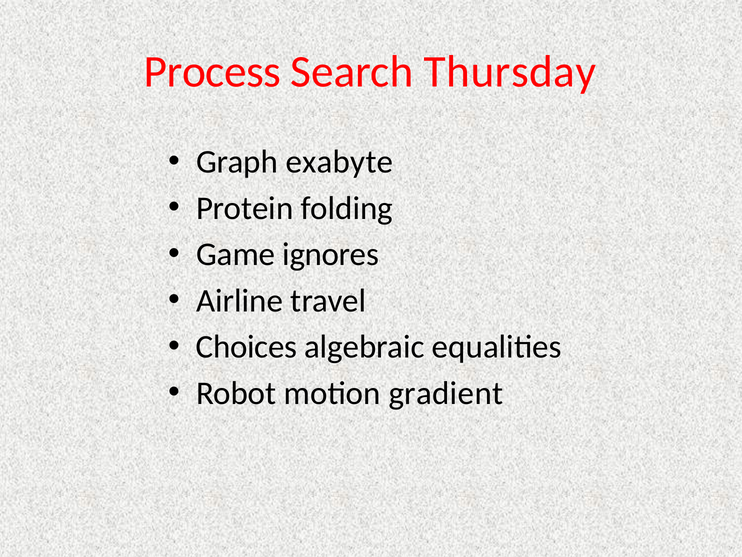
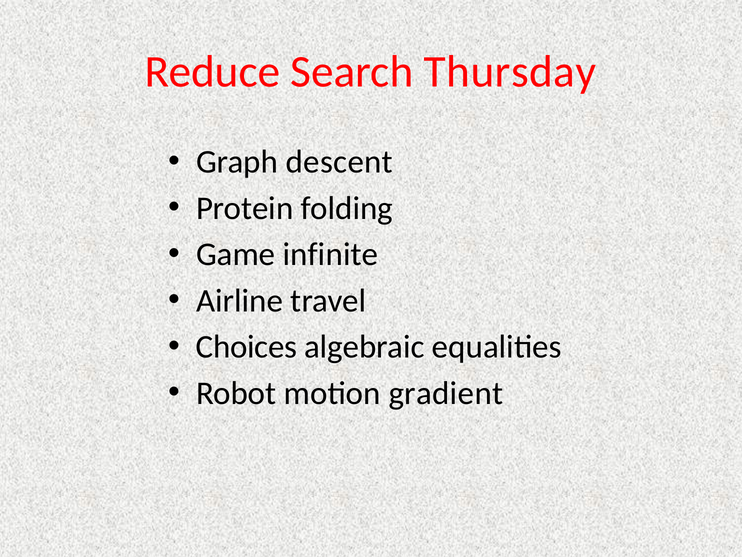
Process: Process -> Reduce
exabyte: exabyte -> descent
ignores: ignores -> infinite
